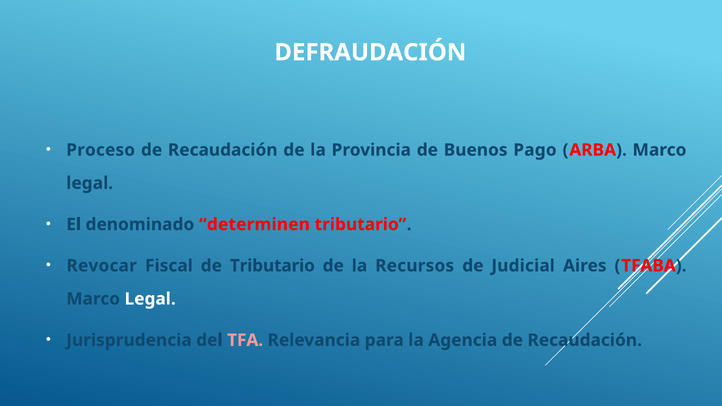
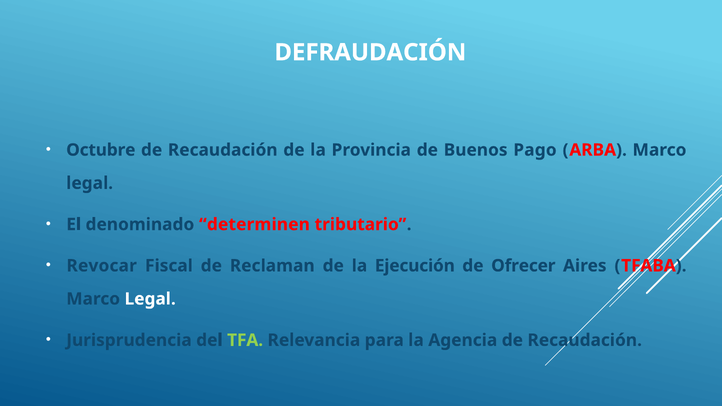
Proceso: Proceso -> Octubre
de Tributario: Tributario -> Reclaman
Recursos: Recursos -> Ejecución
Judicial: Judicial -> Ofrecer
TFA colour: pink -> light green
